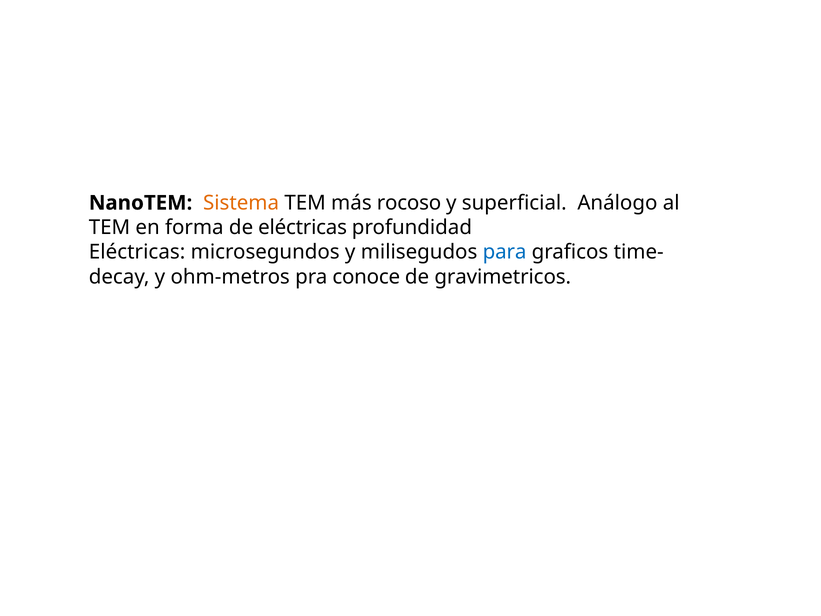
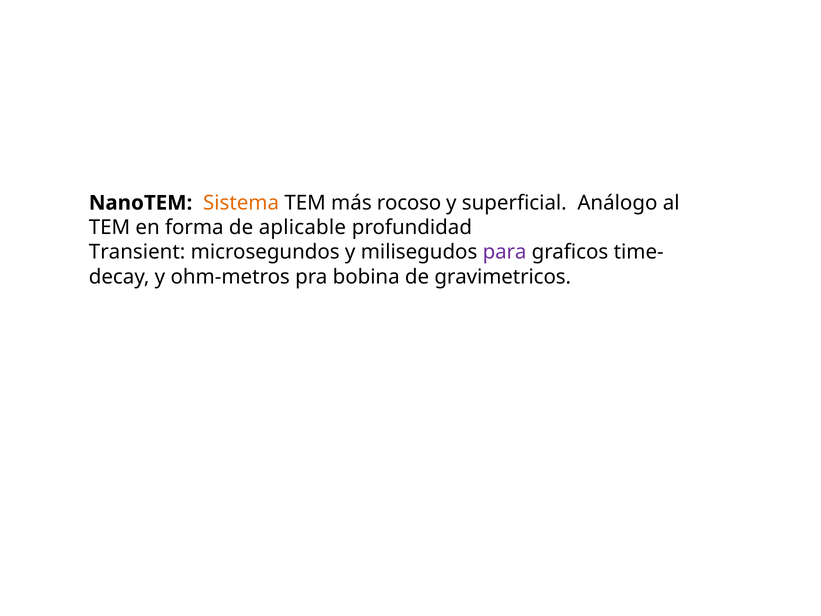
de eléctricas: eléctricas -> aplicable
Eléctricas at (137, 252): Eléctricas -> Transient
para colour: blue -> purple
conoce: conoce -> bobina
